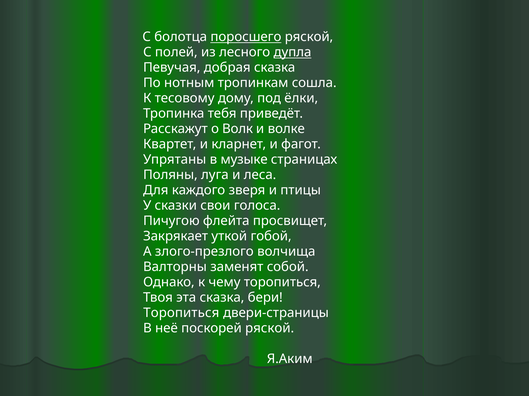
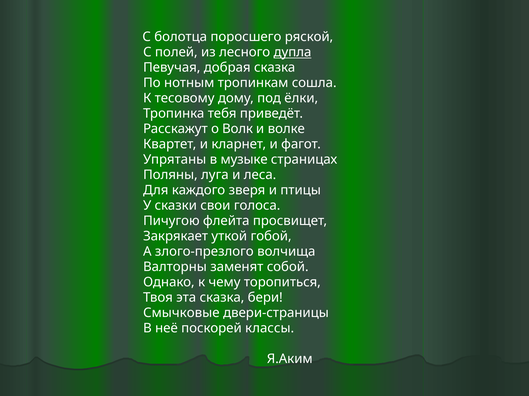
поросшего underline: present -> none
Торопиться at (181, 313): Торопиться -> Смычковые
поскорей ряской: ряской -> классы
